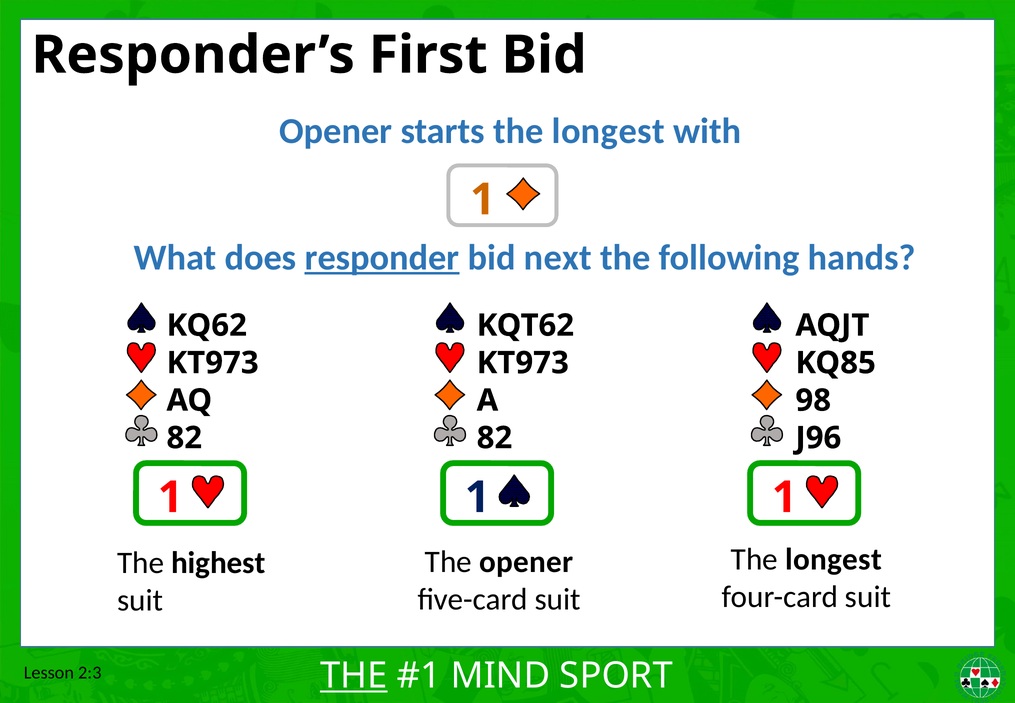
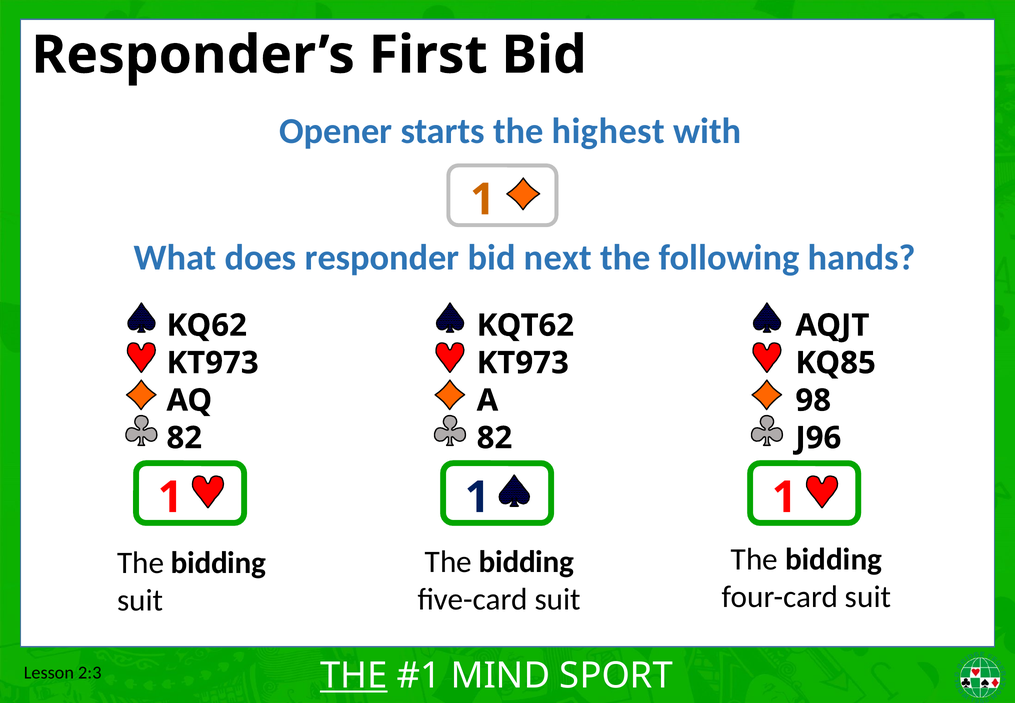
starts the longest: longest -> highest
responder underline: present -> none
longest at (833, 559): longest -> bidding
opener at (526, 562): opener -> bidding
highest at (218, 563): highest -> bidding
